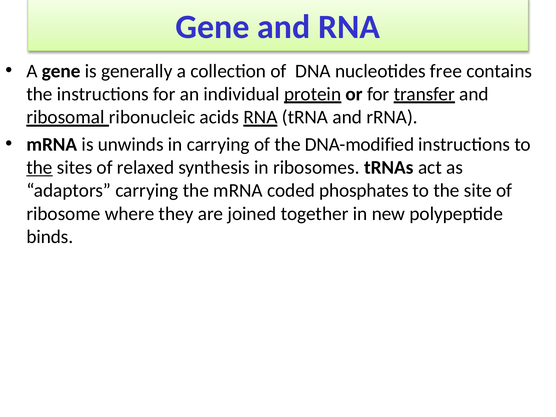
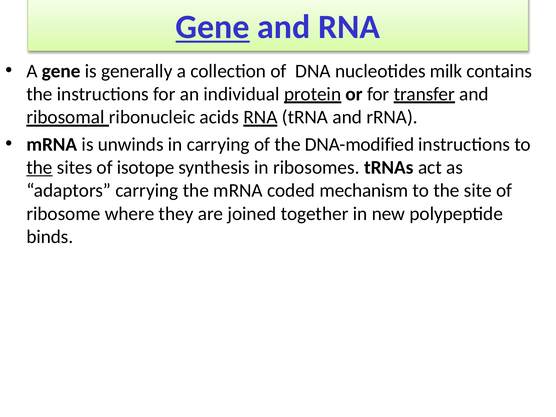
Gene at (213, 27) underline: none -> present
free: free -> milk
relaxed: relaxed -> isotope
phosphates: phosphates -> mechanism
